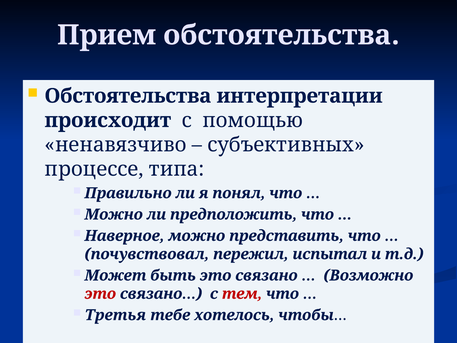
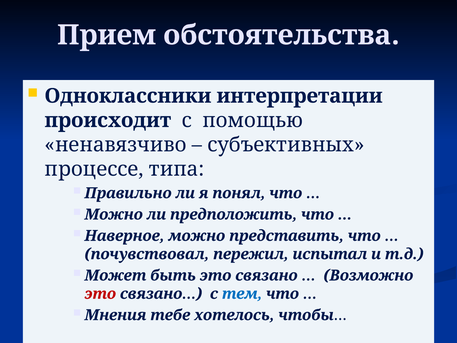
Обстоятельства at (128, 96): Обстоятельства -> Одноклассники
тем colour: red -> blue
Третья: Третья -> Мнения
